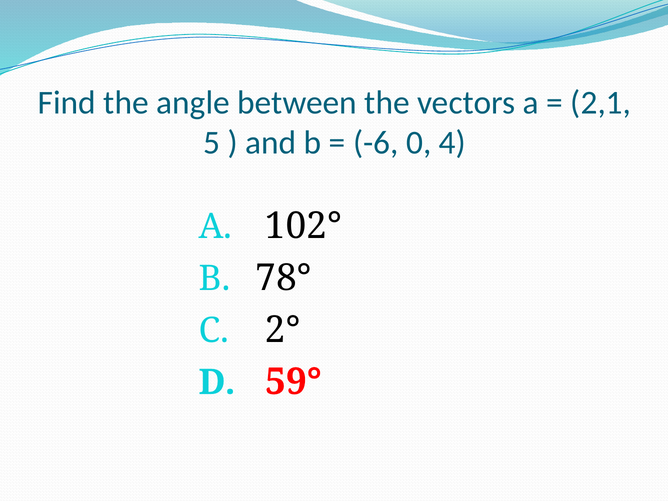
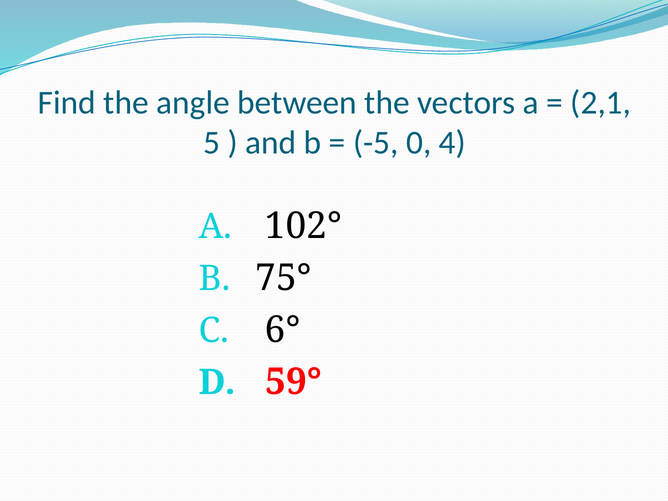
-6: -6 -> -5
78°: 78° -> 75°
2°: 2° -> 6°
